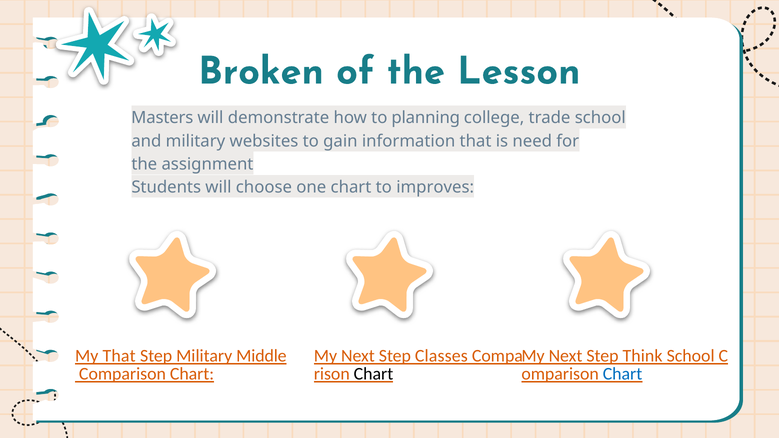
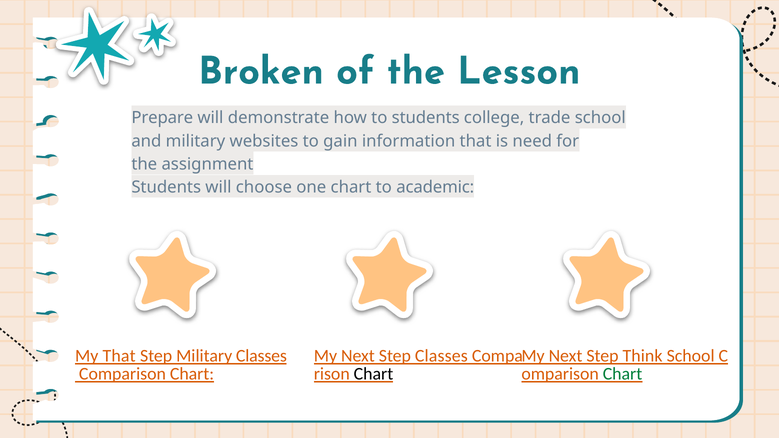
Masters: Masters -> Prepare
to planning: planning -> students
improves: improves -> academic
Military Middle: Middle -> Classes
Chart at (622, 374) colour: blue -> green
